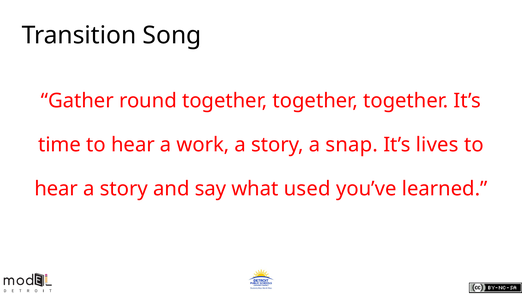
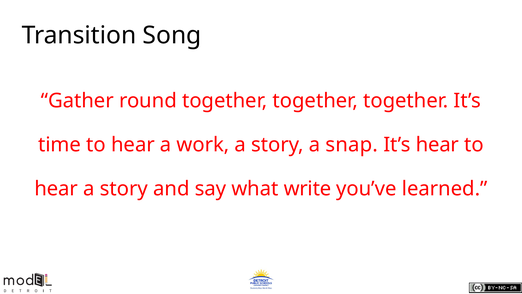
It’s lives: lives -> hear
used: used -> write
